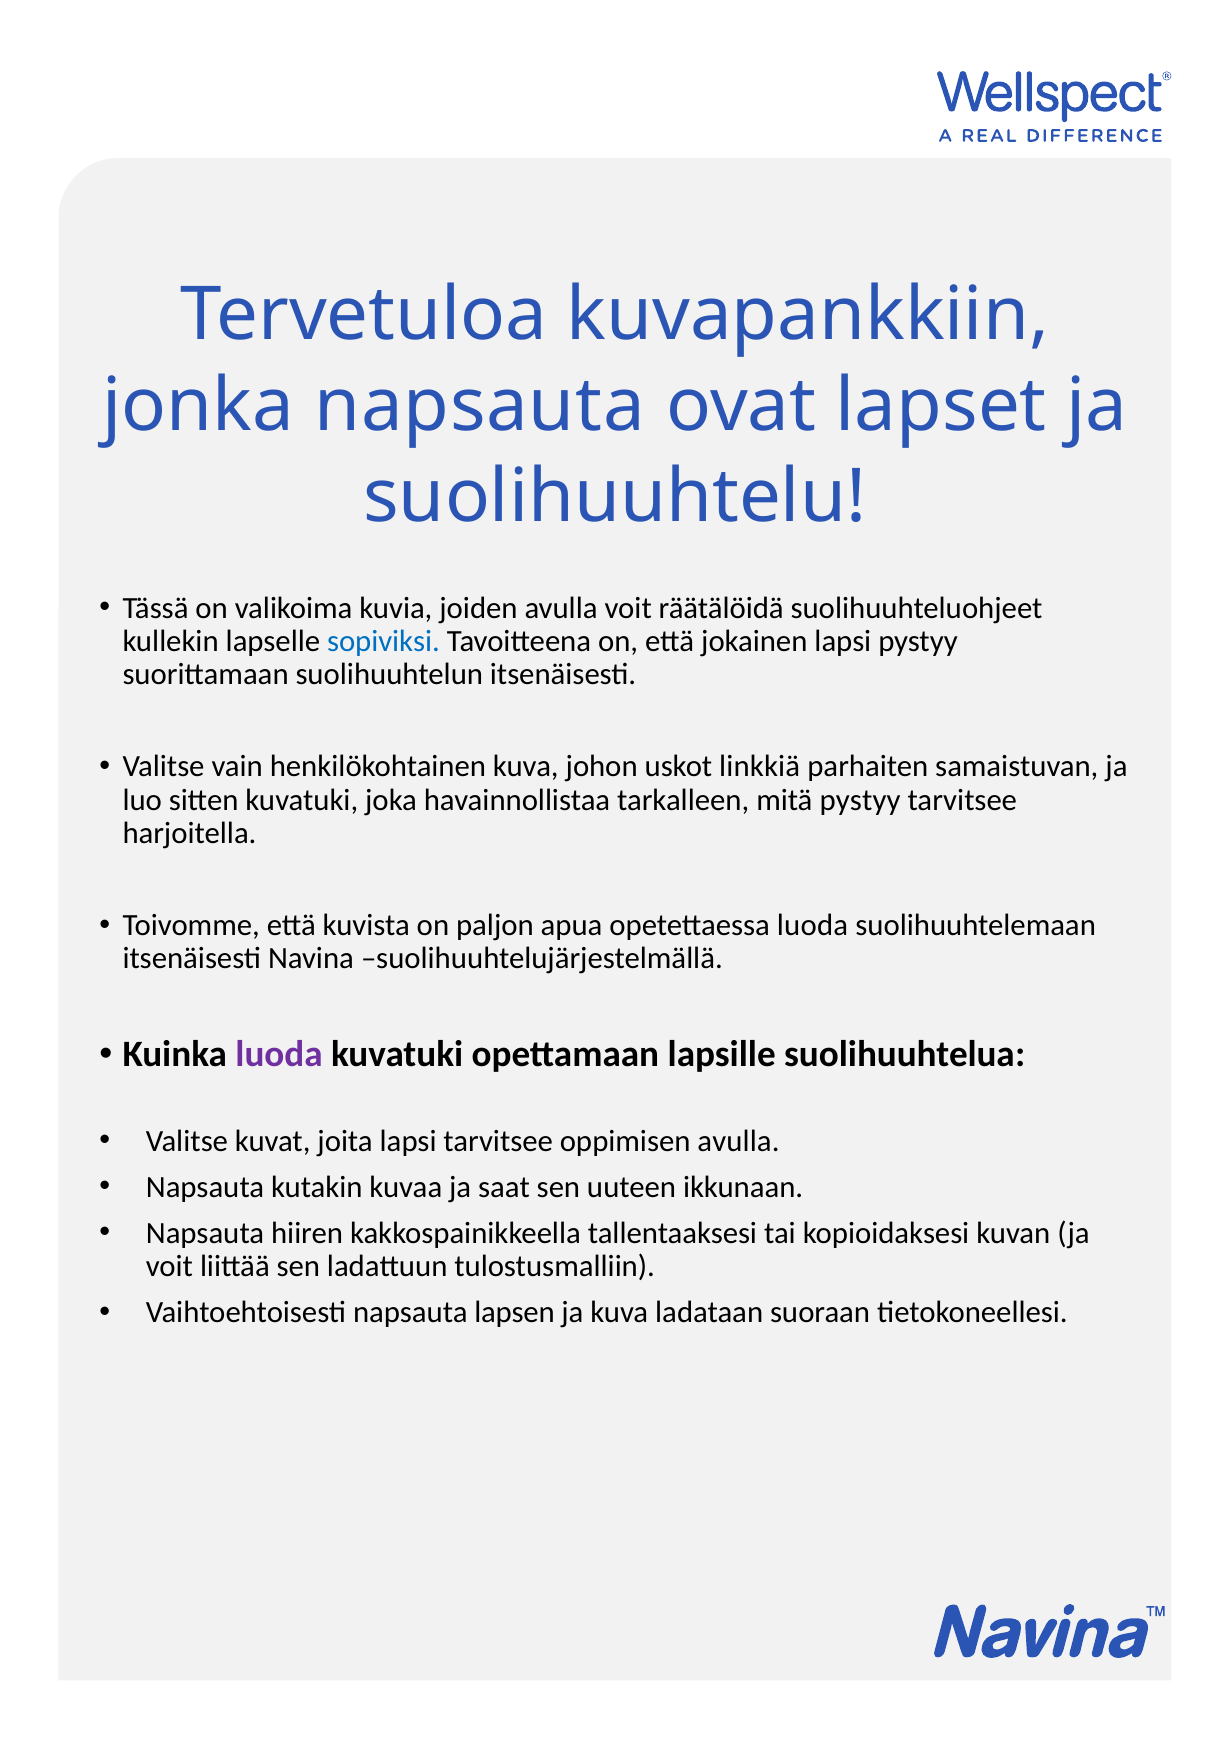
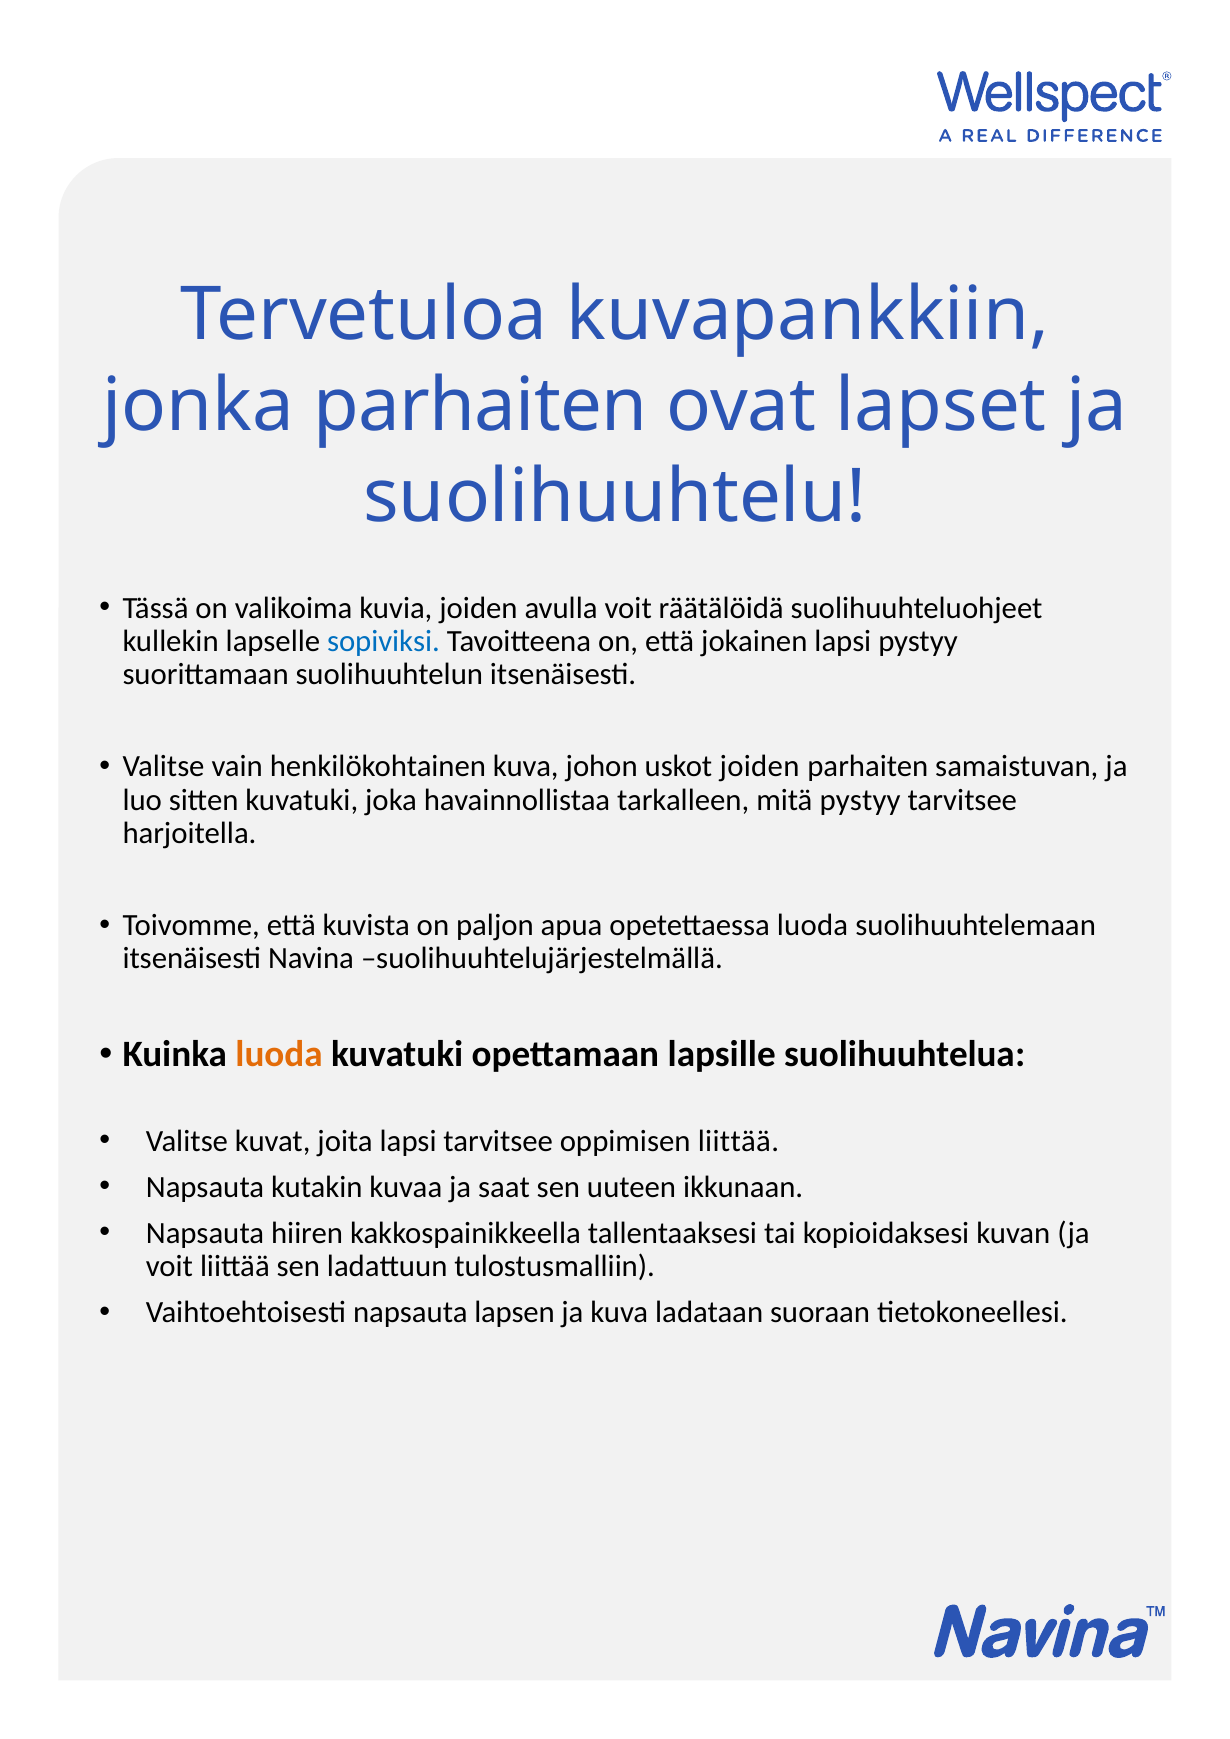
jonka napsauta: napsauta -> parhaiten
uskot linkkiä: linkkiä -> joiden
luoda at (279, 1055) colour: purple -> orange
oppimisen avulla: avulla -> liittää
